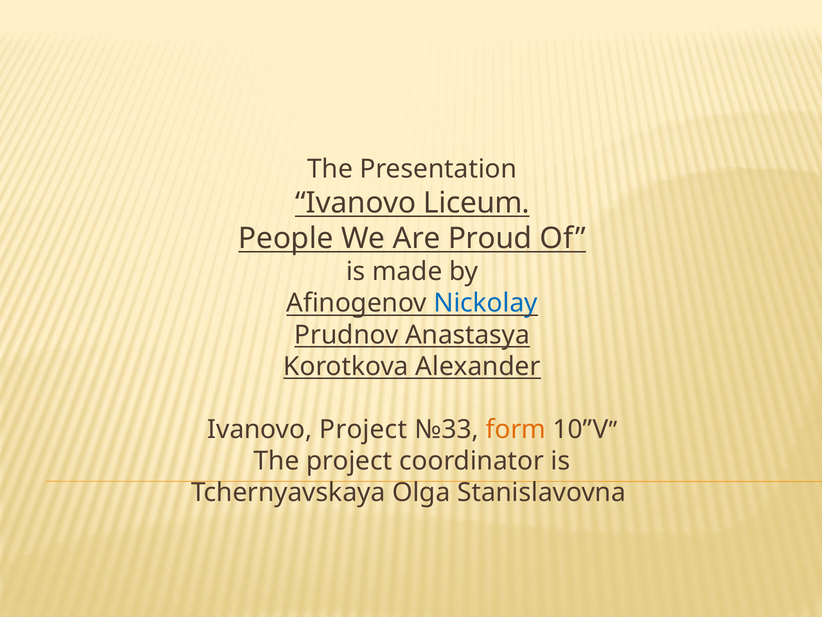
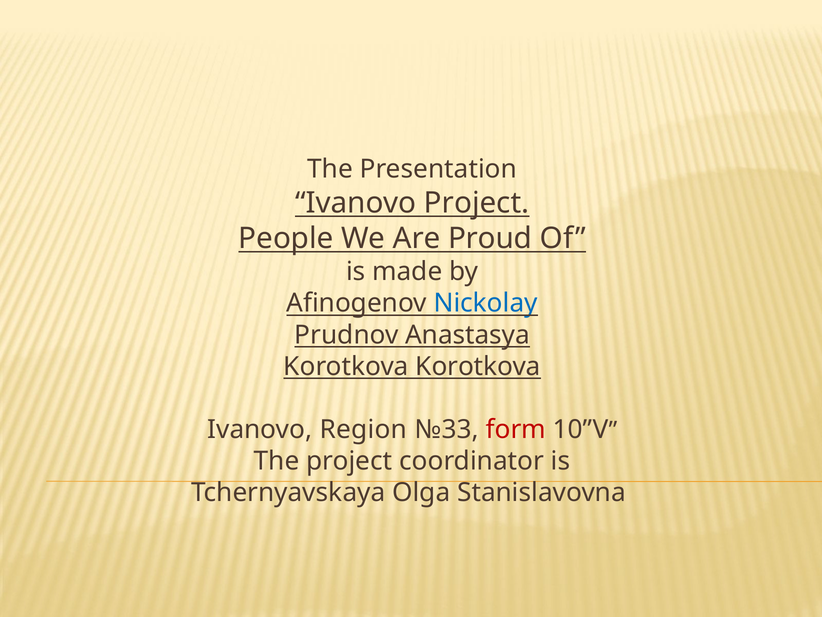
Ivanovo Liceum: Liceum -> Project
Korotkova Alexander: Alexander -> Korotkova
Ivanovo Project: Project -> Region
form colour: orange -> red
